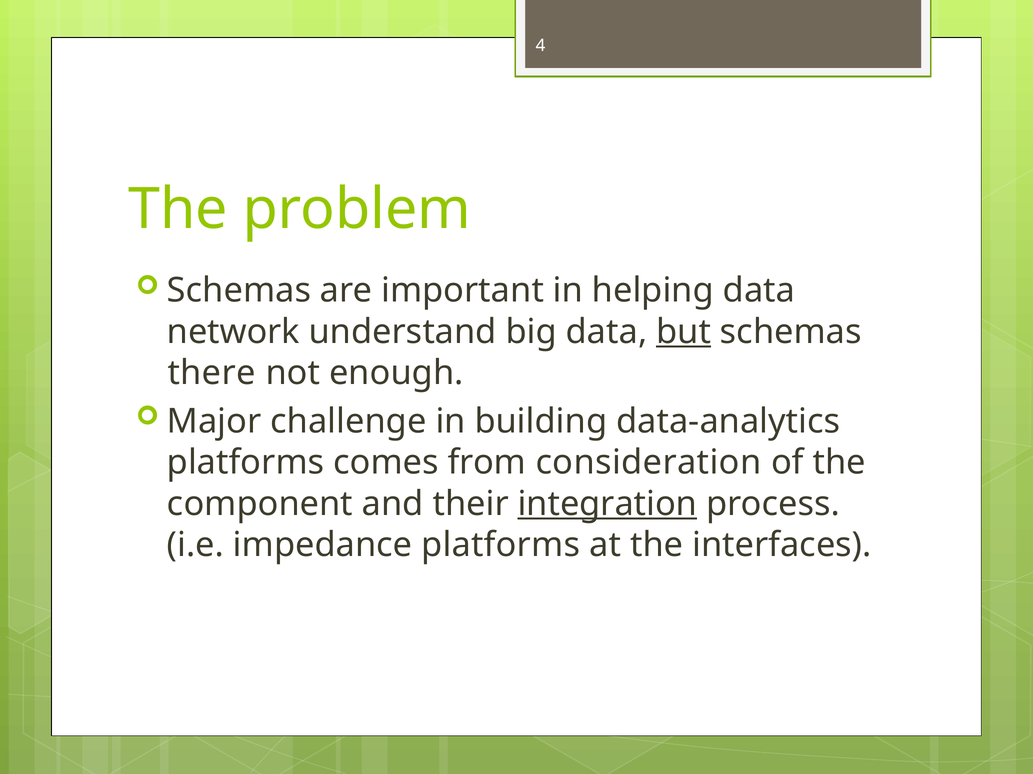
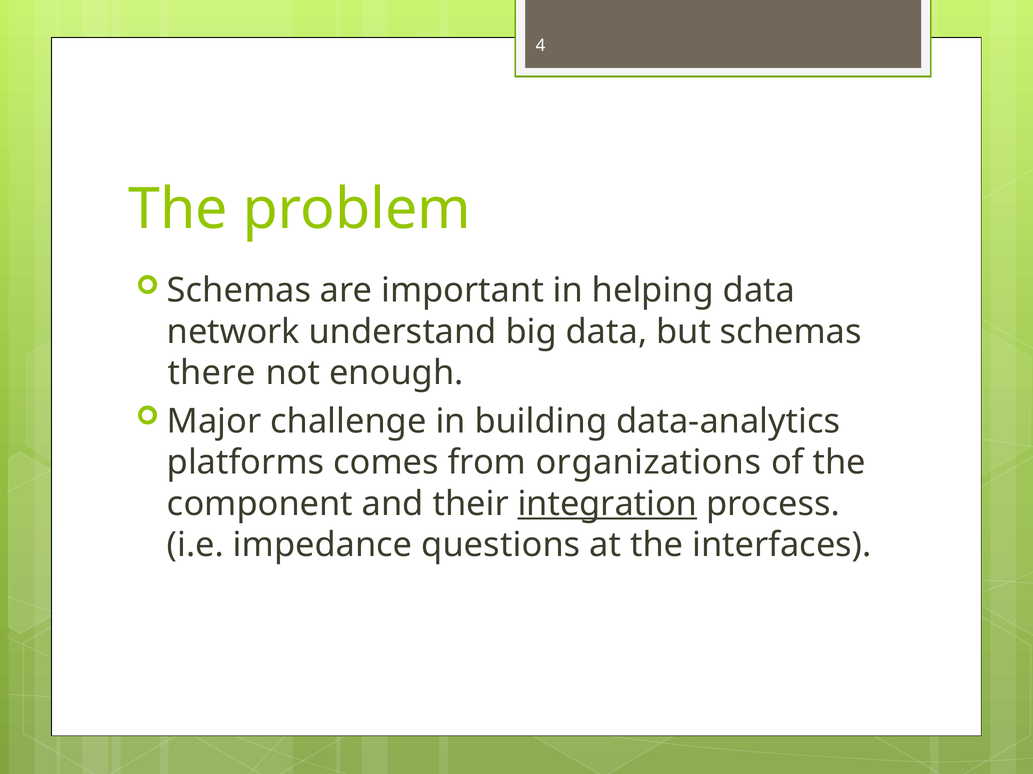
but underline: present -> none
consideration: consideration -> organizations
impedance platforms: platforms -> questions
